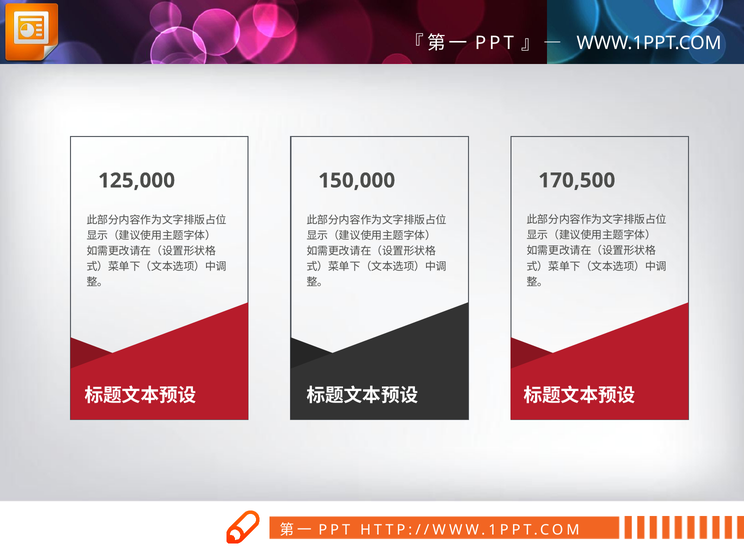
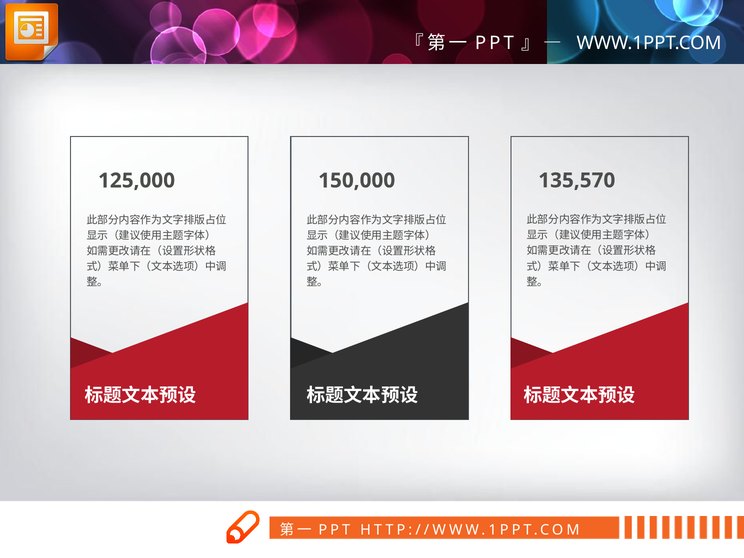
170,500: 170,500 -> 135,570
